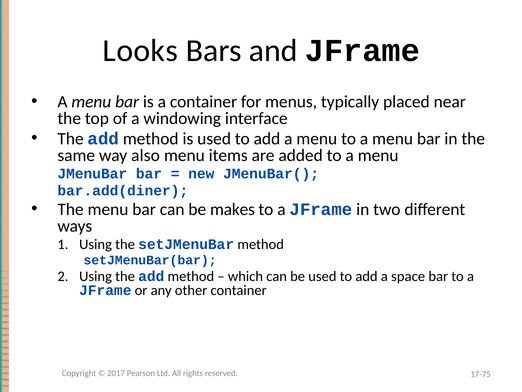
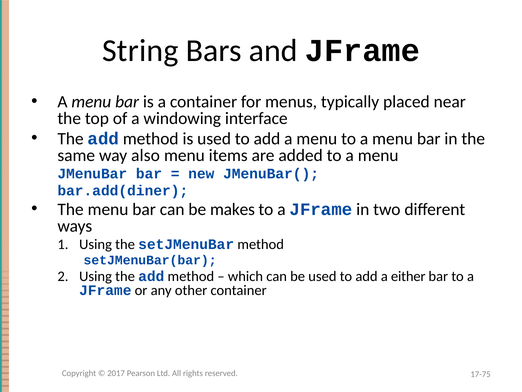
Looks: Looks -> String
space: space -> either
